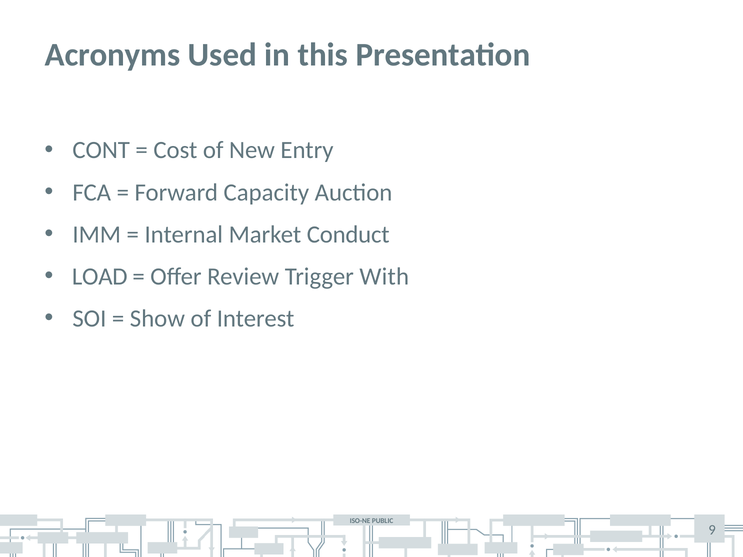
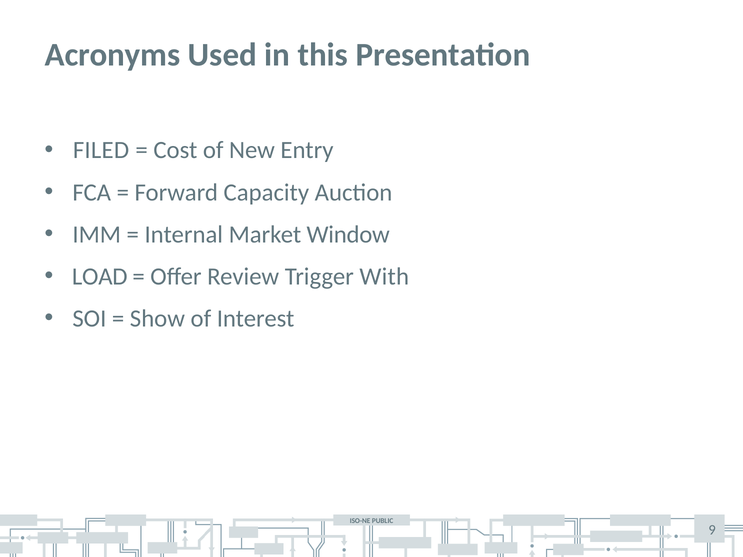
CONT: CONT -> FILED
Conduct: Conduct -> Window
